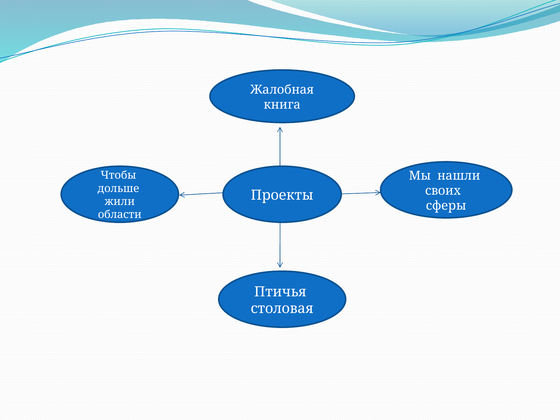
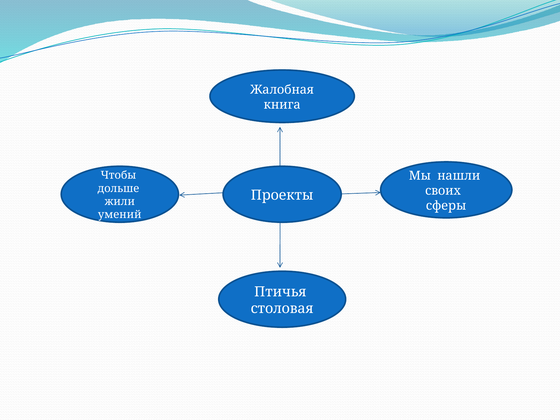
области: области -> умений
